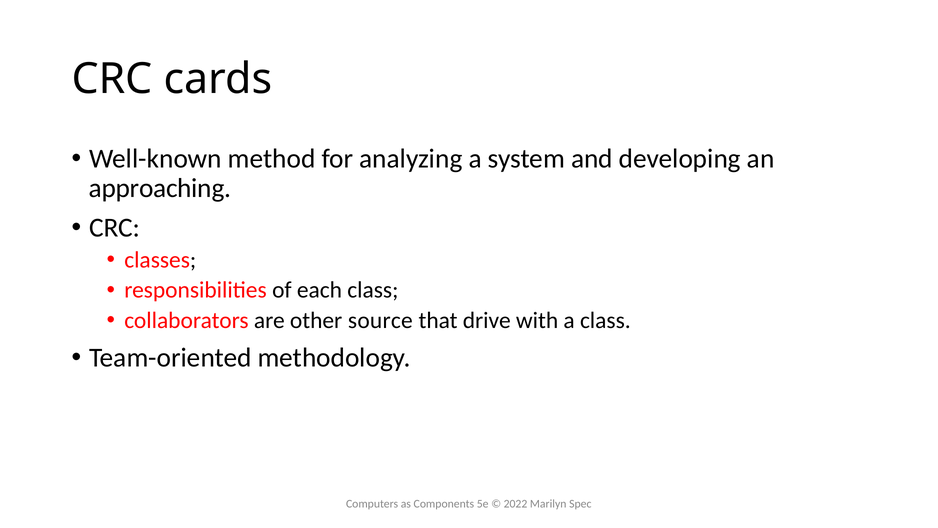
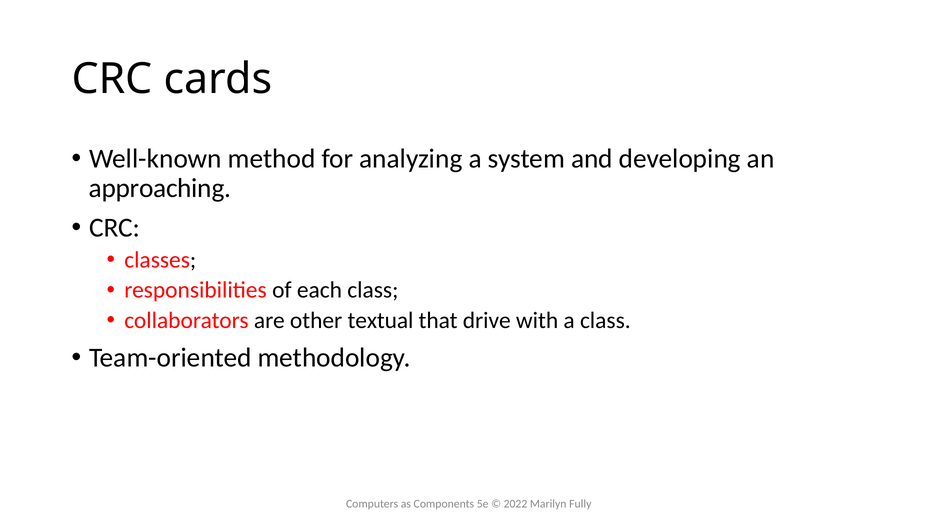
source: source -> textual
Spec: Spec -> Fully
